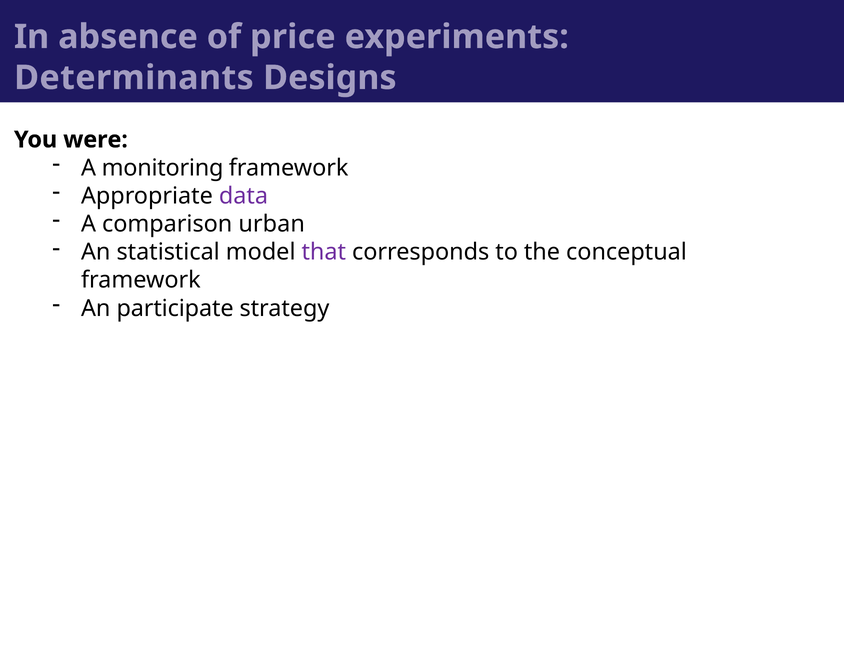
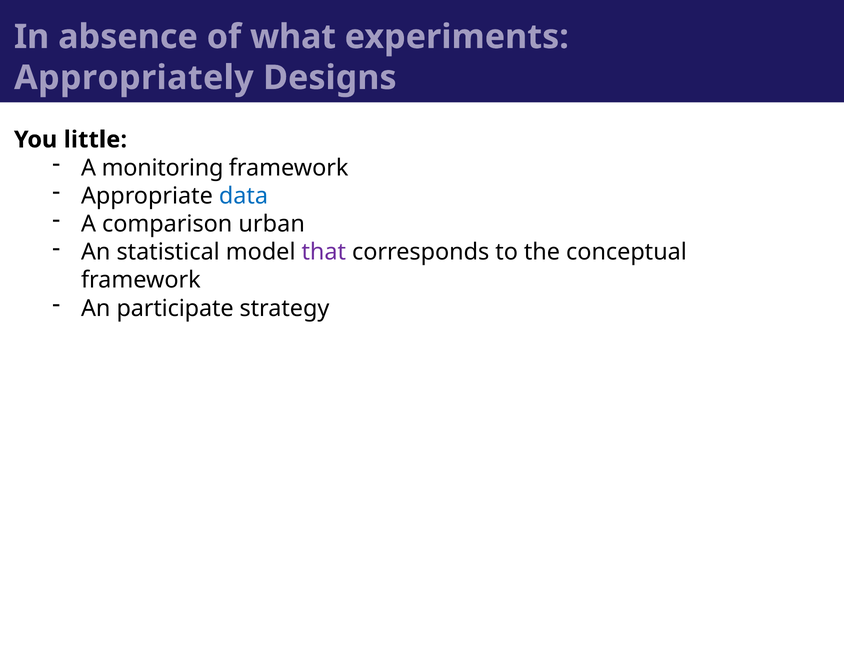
price: price -> what
Determinants: Determinants -> Appropriately
were: were -> little
data colour: purple -> blue
